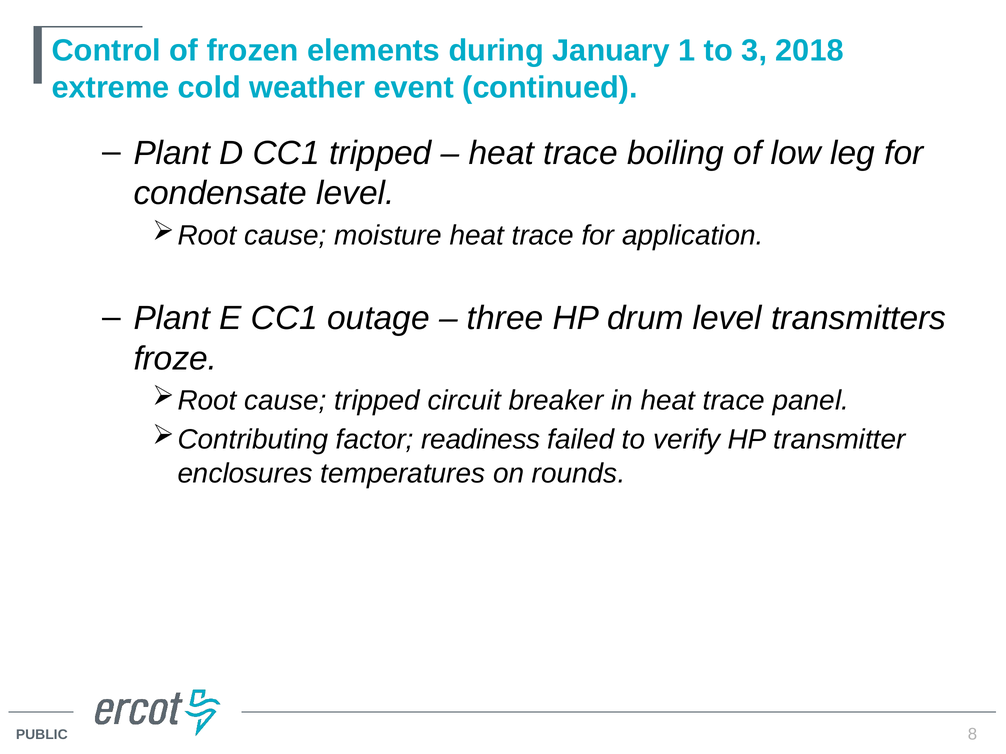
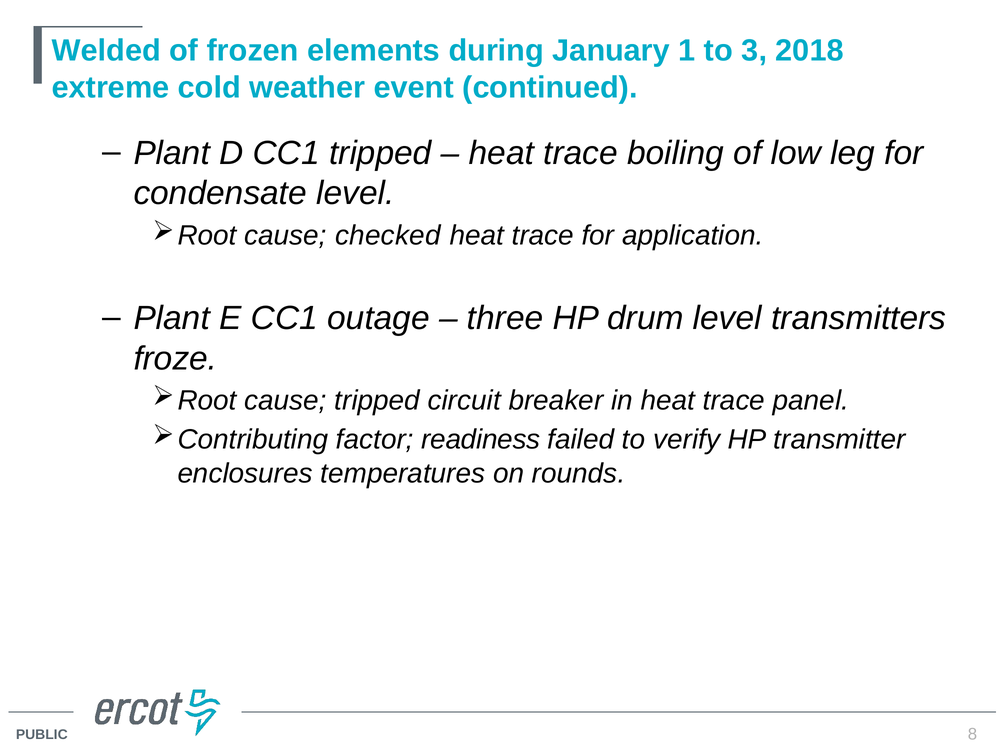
Control: Control -> Welded
moisture: moisture -> checked
